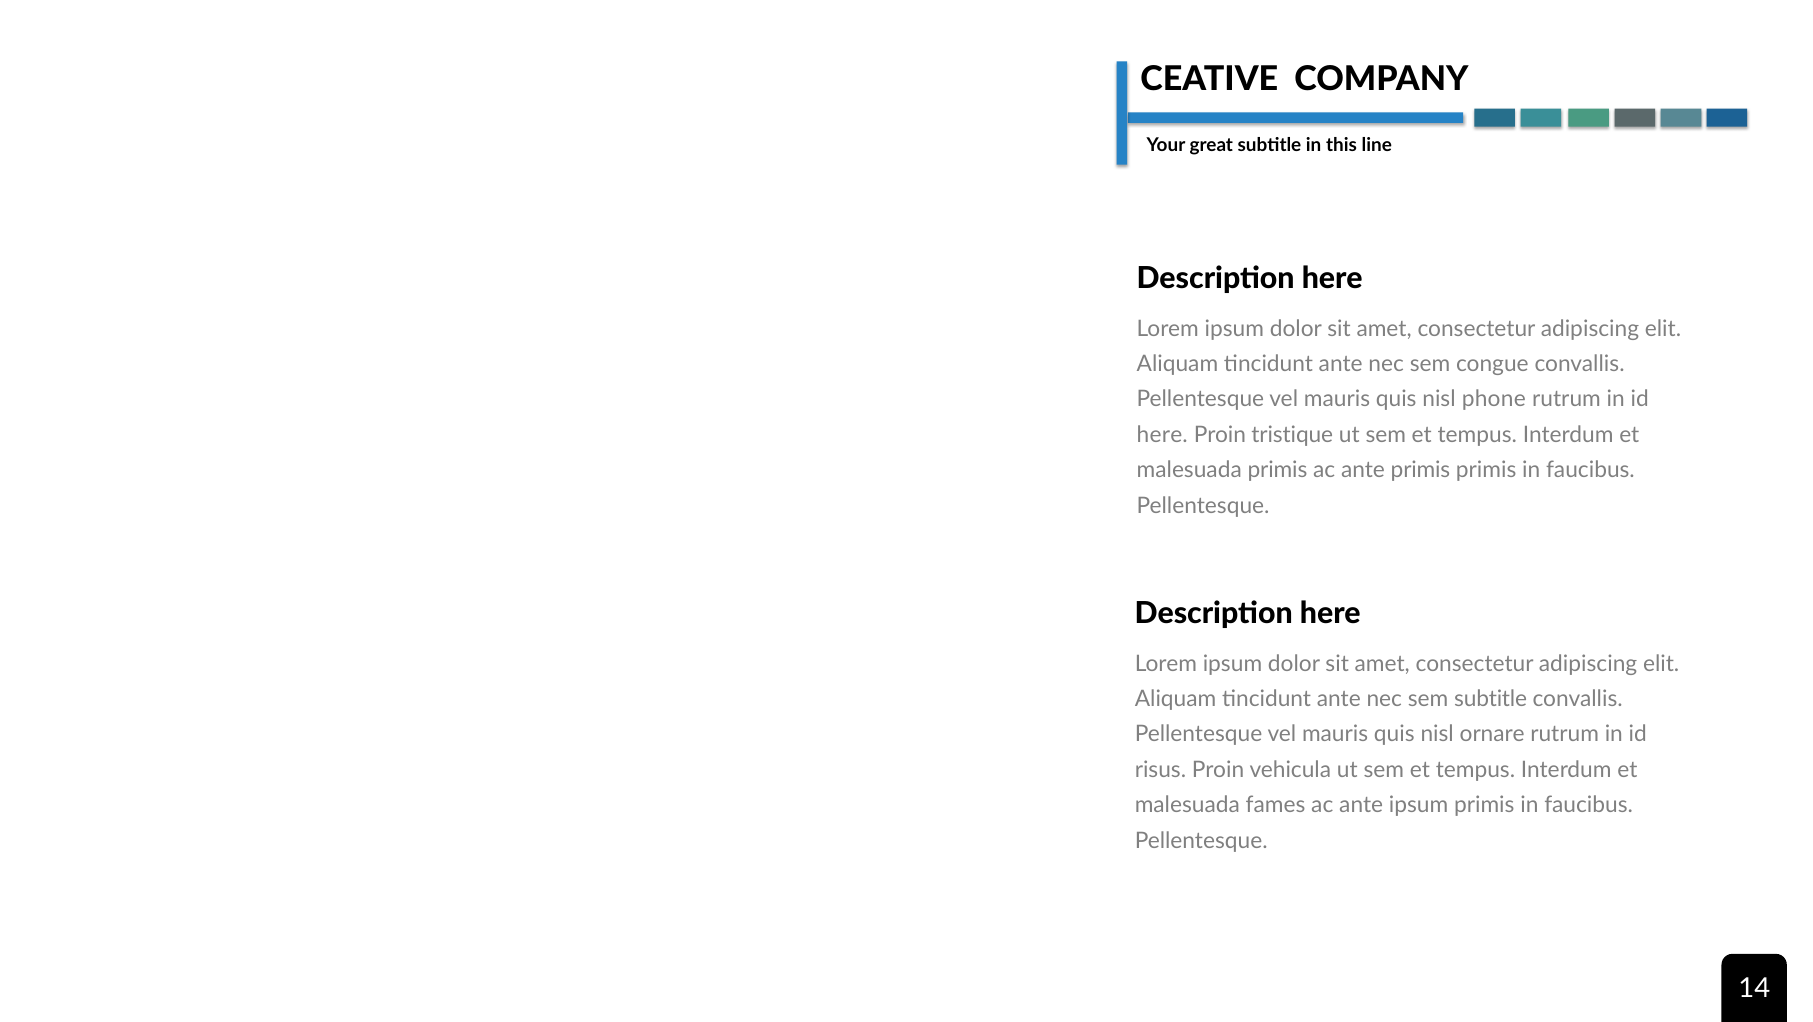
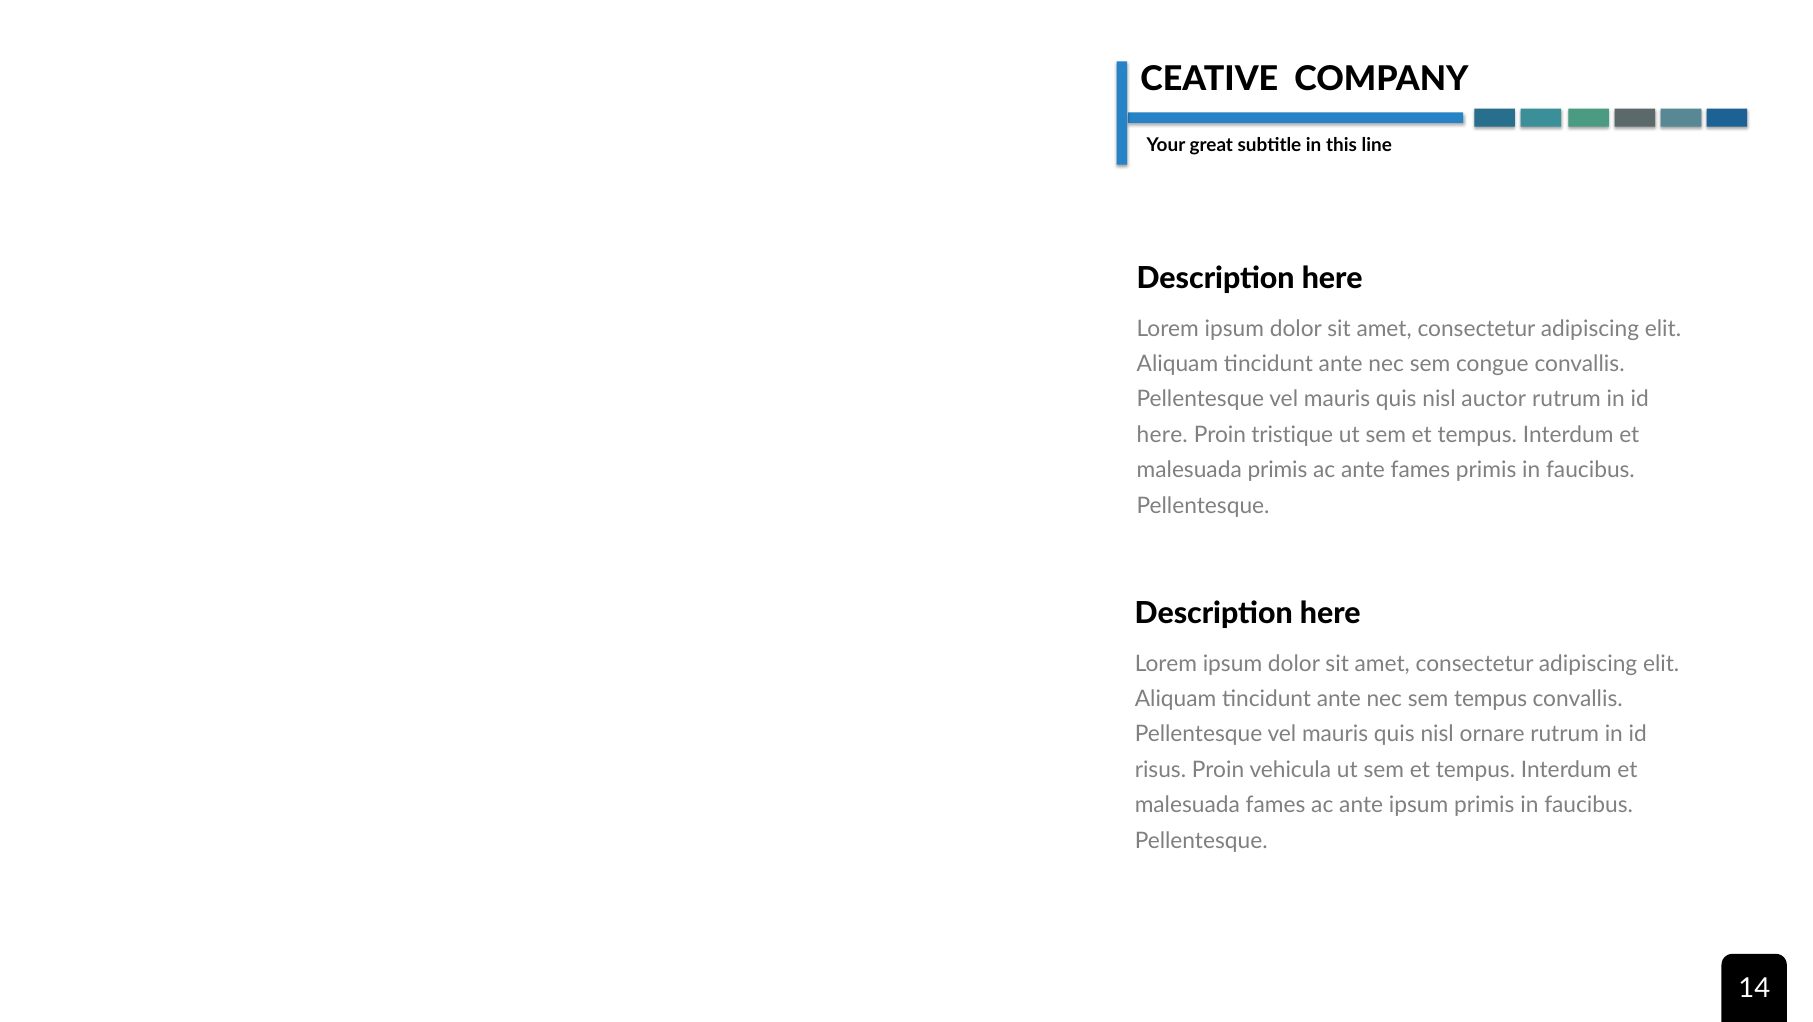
phone: phone -> auctor
ante primis: primis -> fames
sem subtitle: subtitle -> tempus
